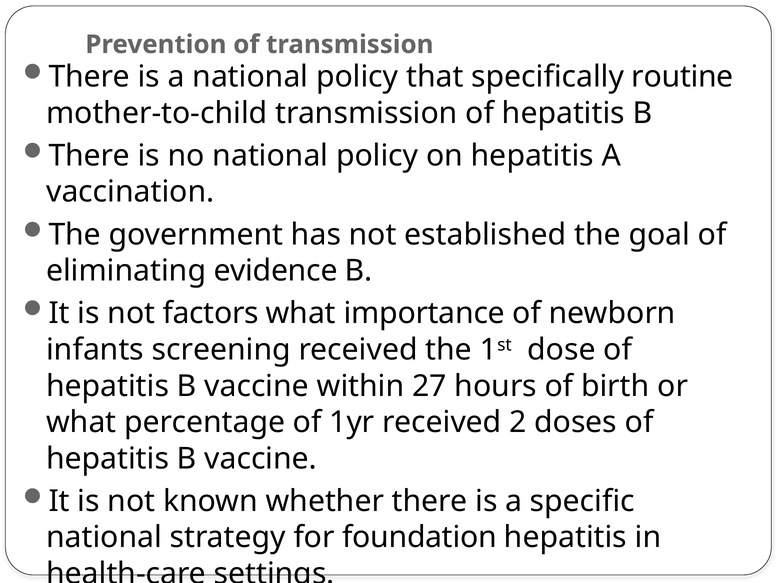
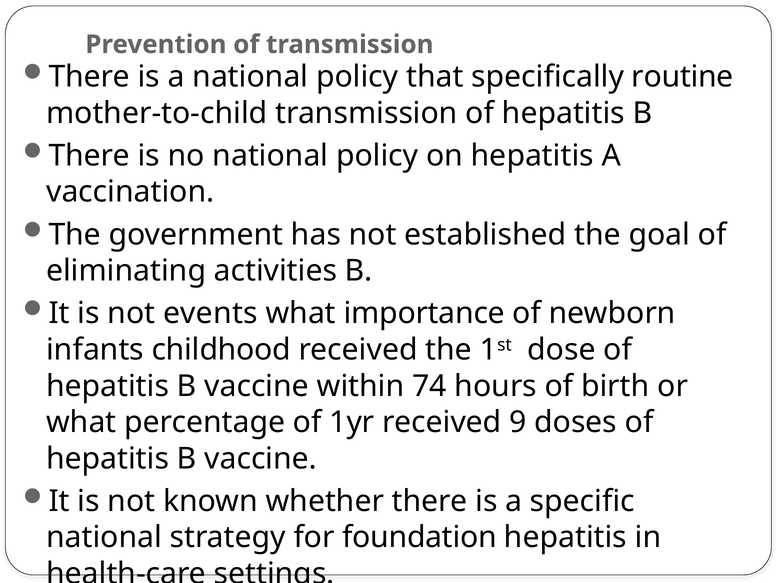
evidence: evidence -> activities
factors: factors -> events
screening: screening -> childhood
27: 27 -> 74
2: 2 -> 9
